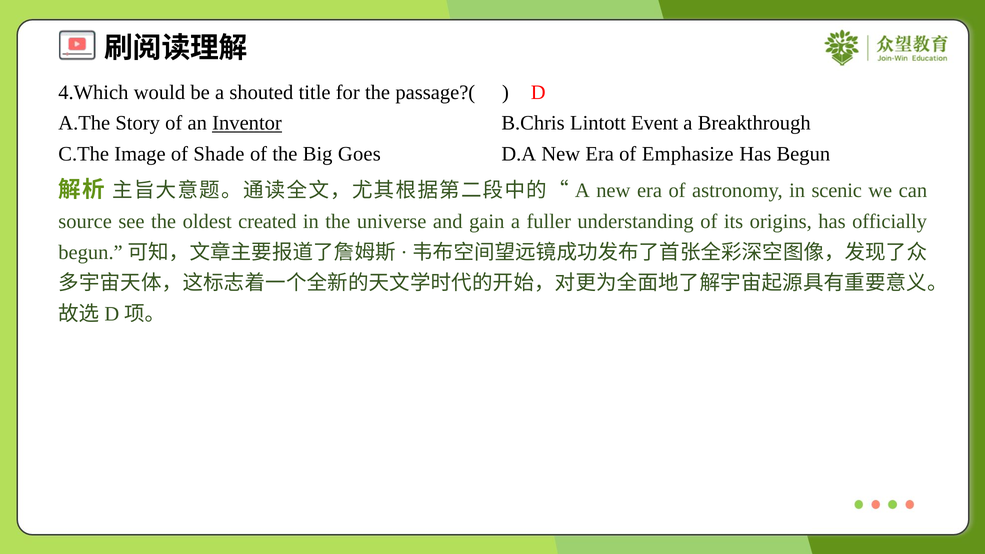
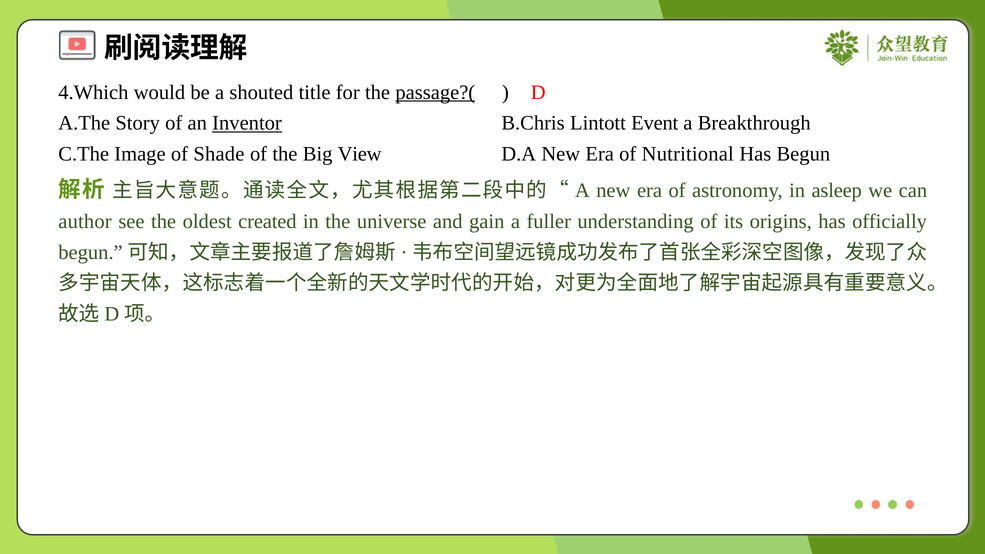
passage?( underline: none -> present
Goes: Goes -> View
Emphasize: Emphasize -> Nutritional
scenic: scenic -> asleep
source: source -> author
